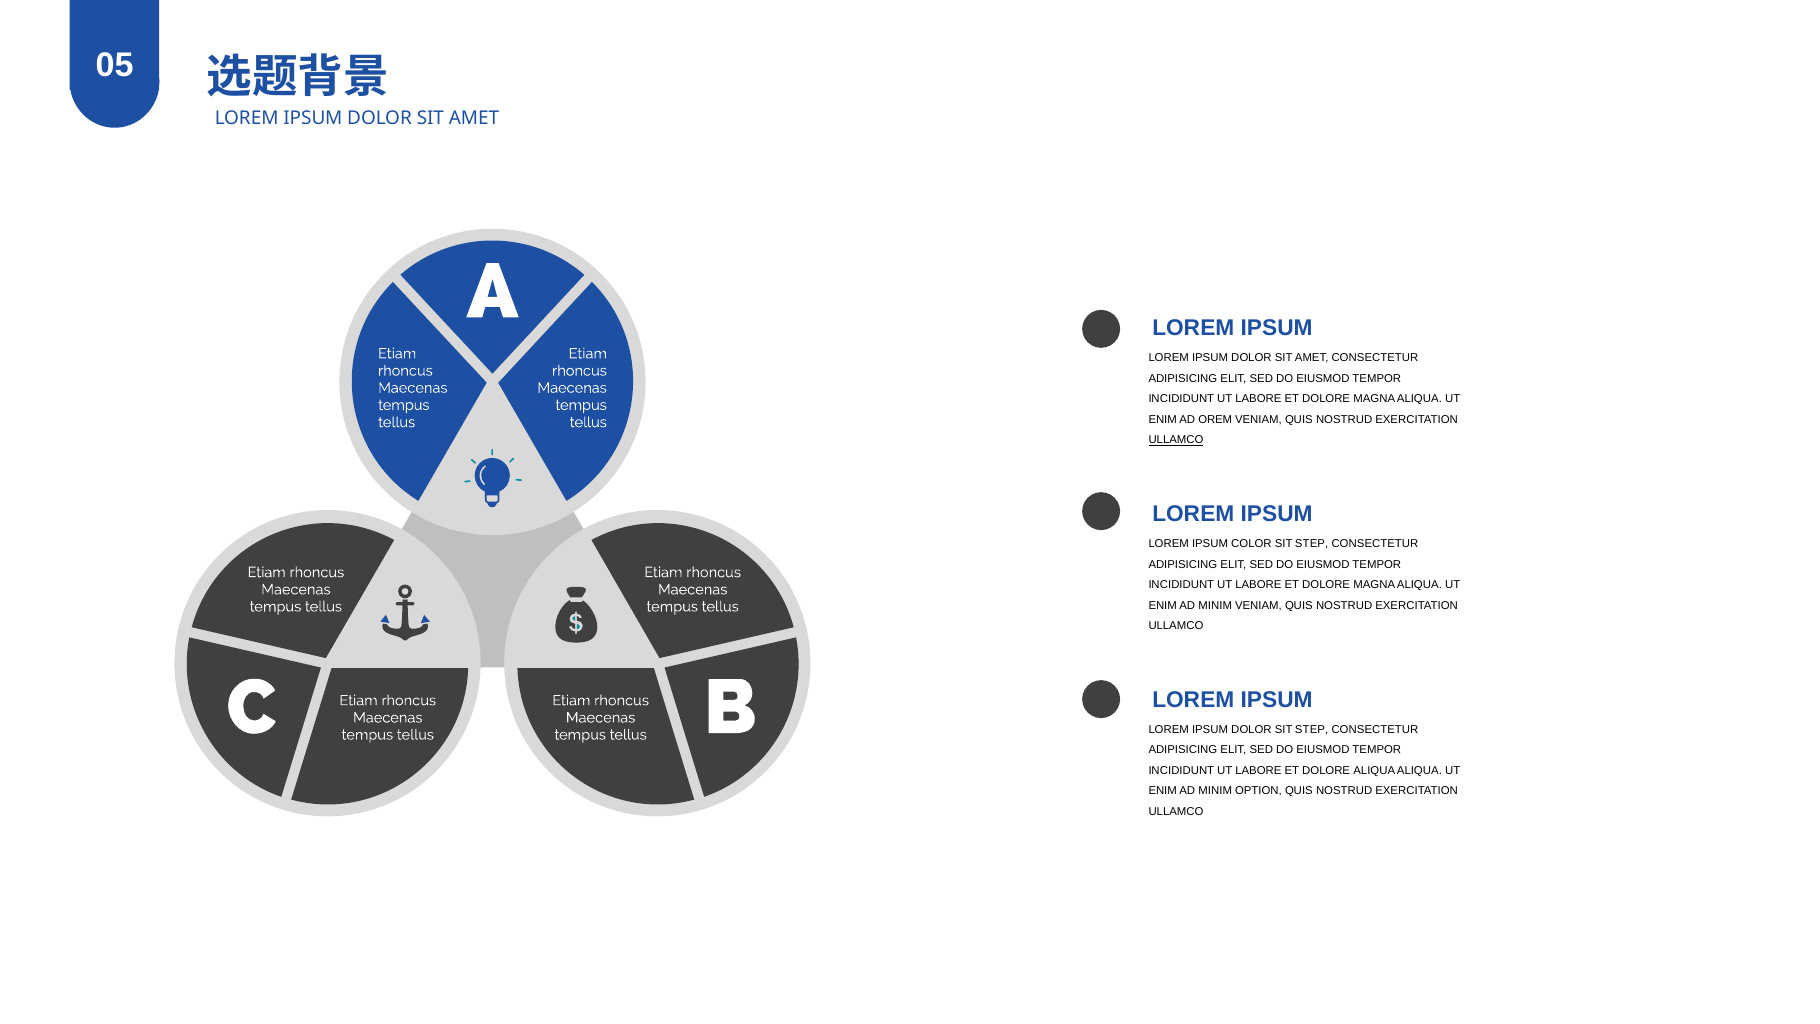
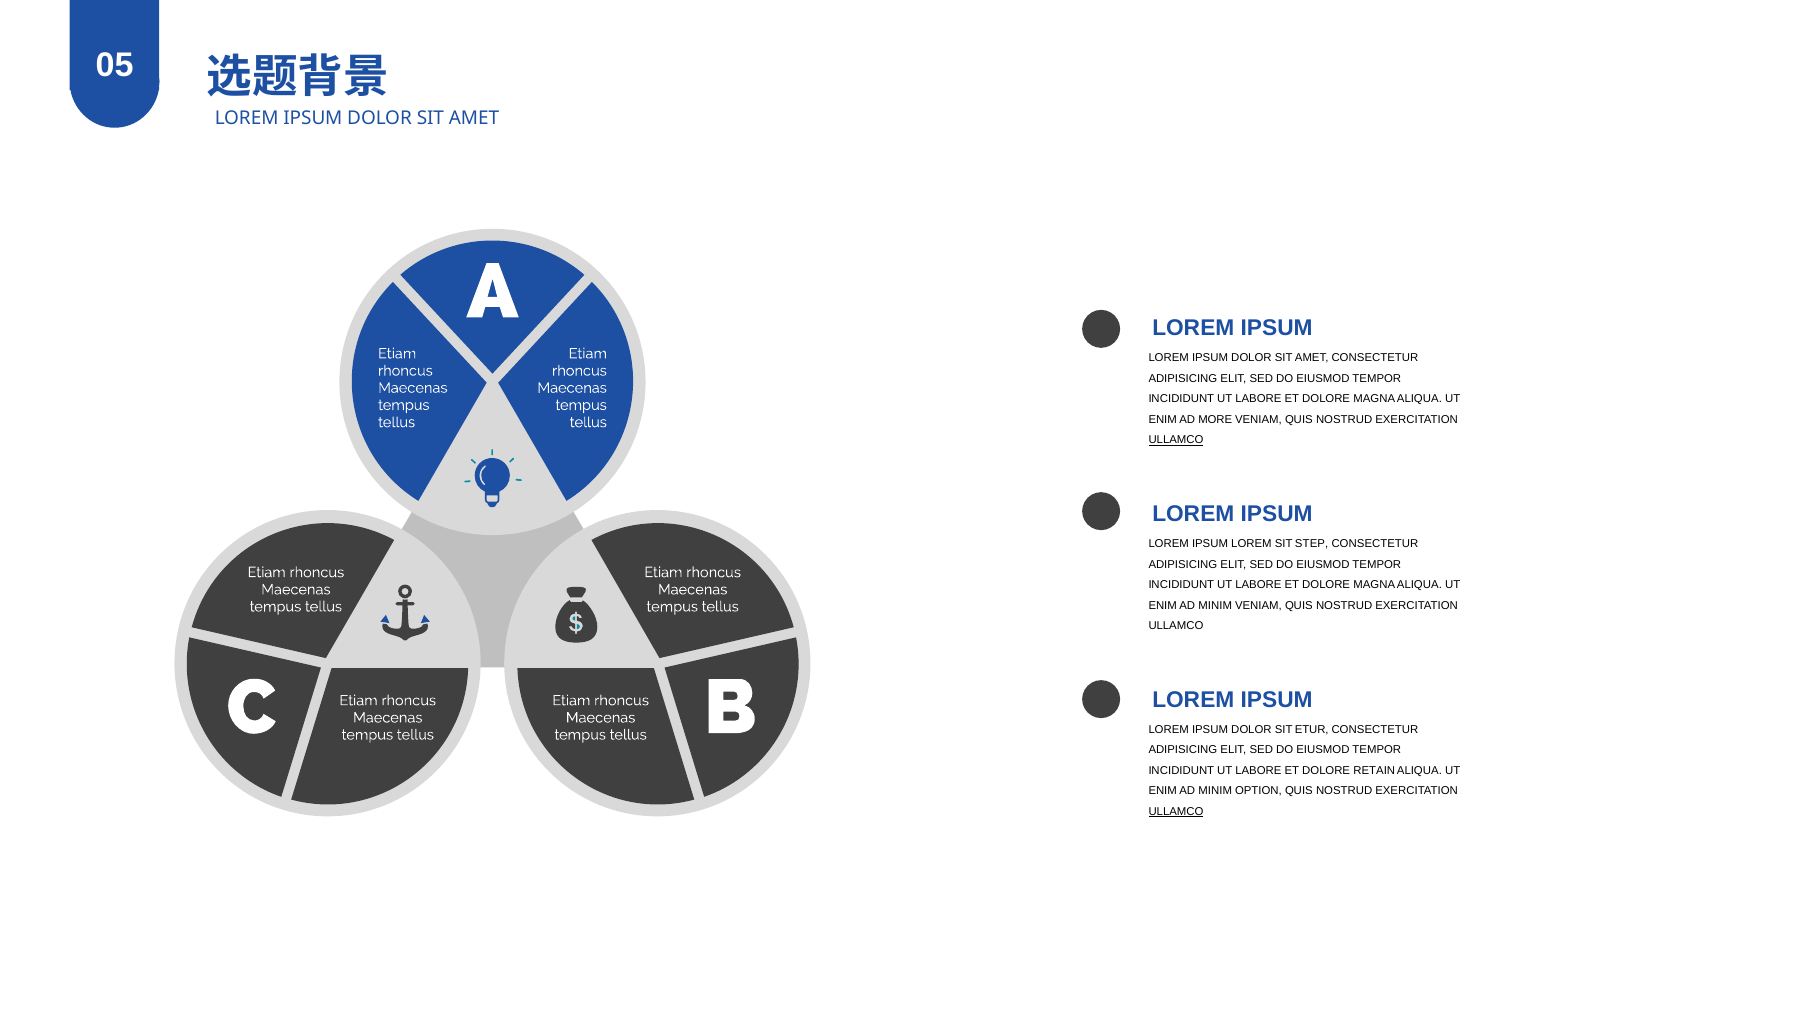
OREM: OREM -> MORE
COLOR at (1251, 544): COLOR -> LOREM
DOLOR SIT STEP: STEP -> ETUR
DOLORE ALIQUA: ALIQUA -> RETAIN
ULLAMCO at (1176, 811) underline: none -> present
